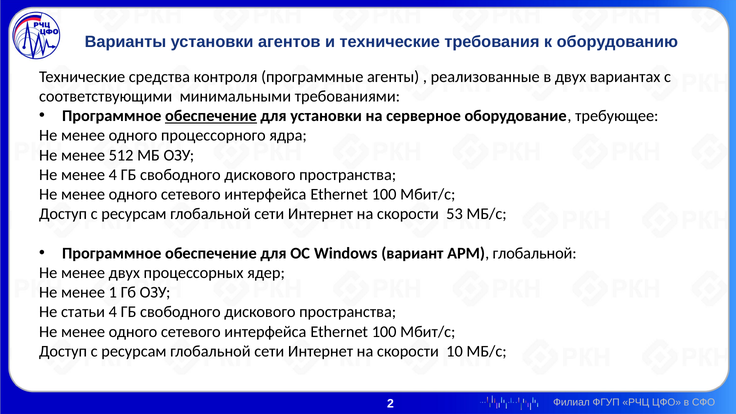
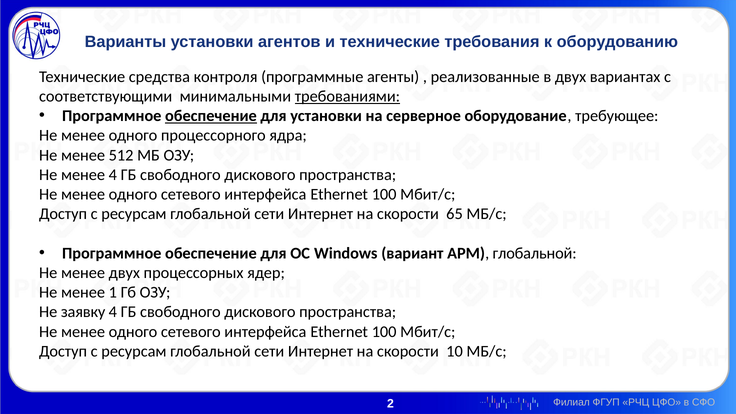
требованиями underline: none -> present
53: 53 -> 65
статьи: статьи -> заявку
